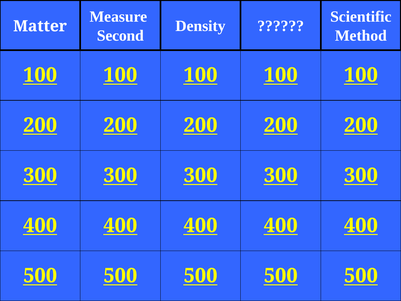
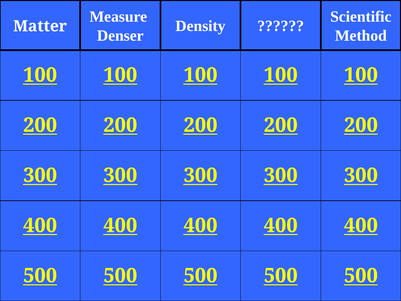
Second: Second -> Denser
